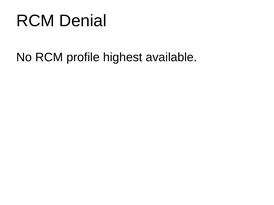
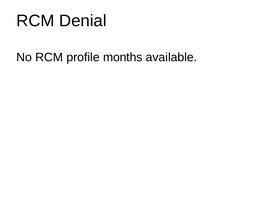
highest: highest -> months
